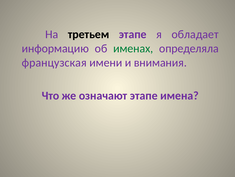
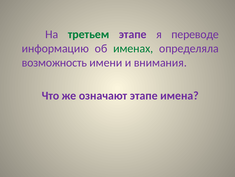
третьем colour: black -> green
обладает: обладает -> переводе
французская: французская -> возможность
